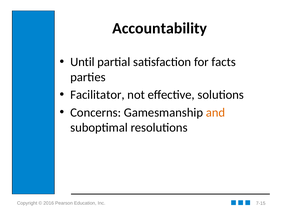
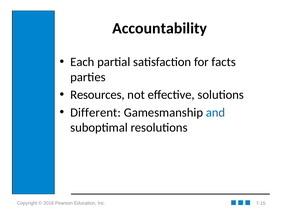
Until: Until -> Each
Facilitator: Facilitator -> Resources
Concerns: Concerns -> Different
and colour: orange -> blue
